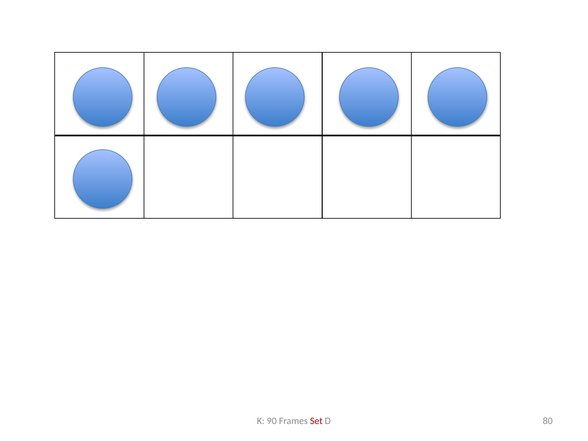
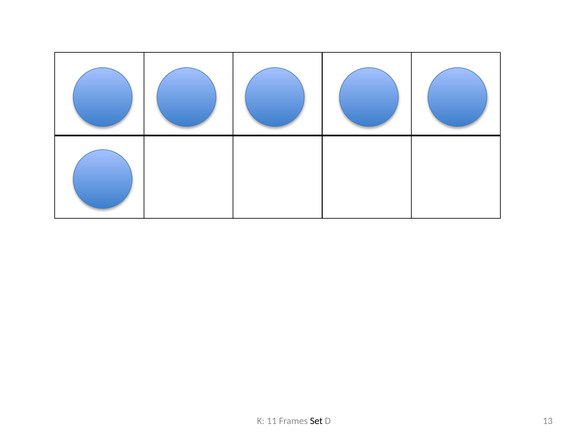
90: 90 -> 11
Set colour: red -> black
80: 80 -> 13
